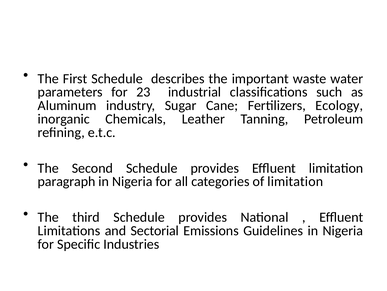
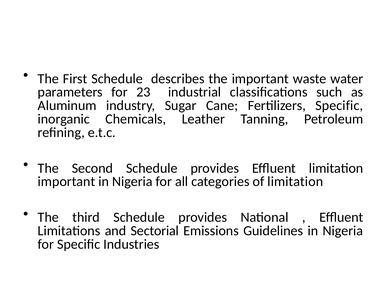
Fertilizers Ecology: Ecology -> Specific
paragraph at (67, 181): paragraph -> important
